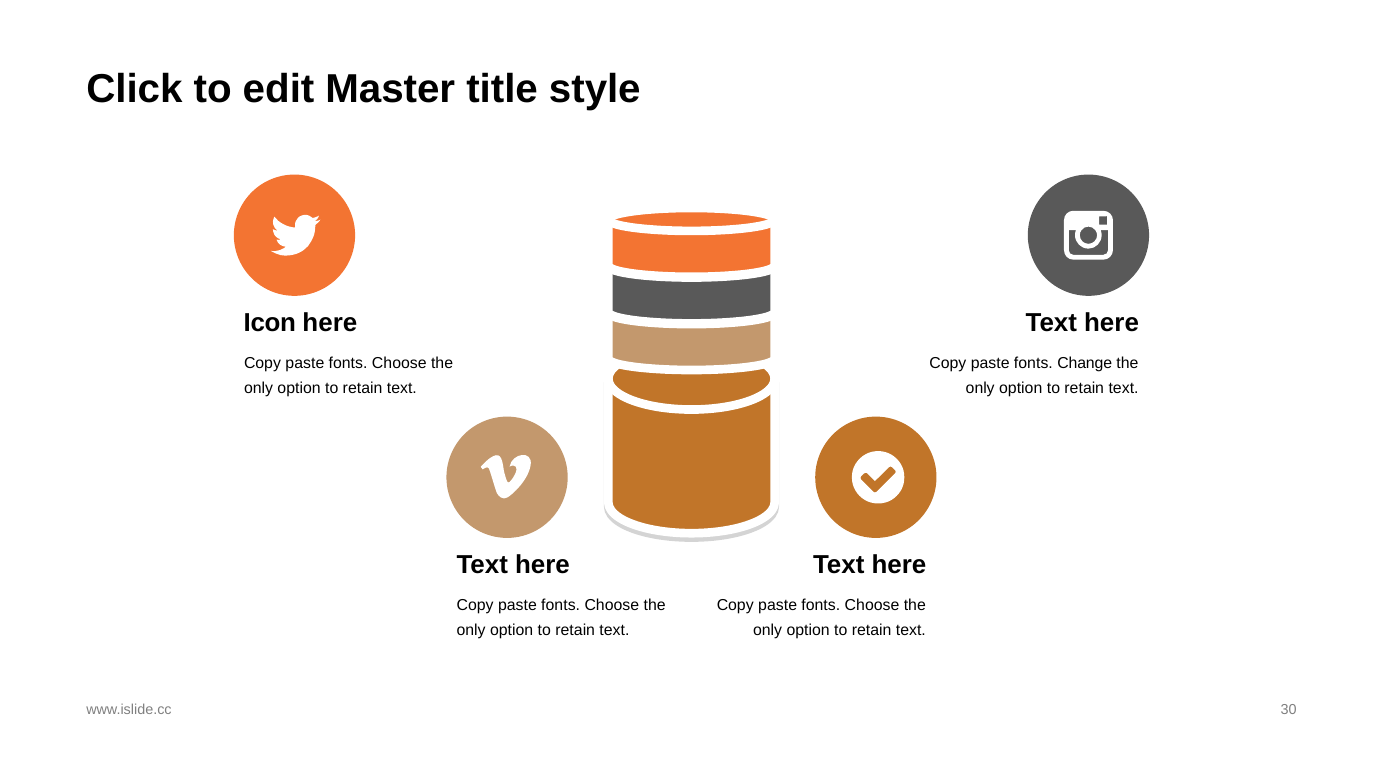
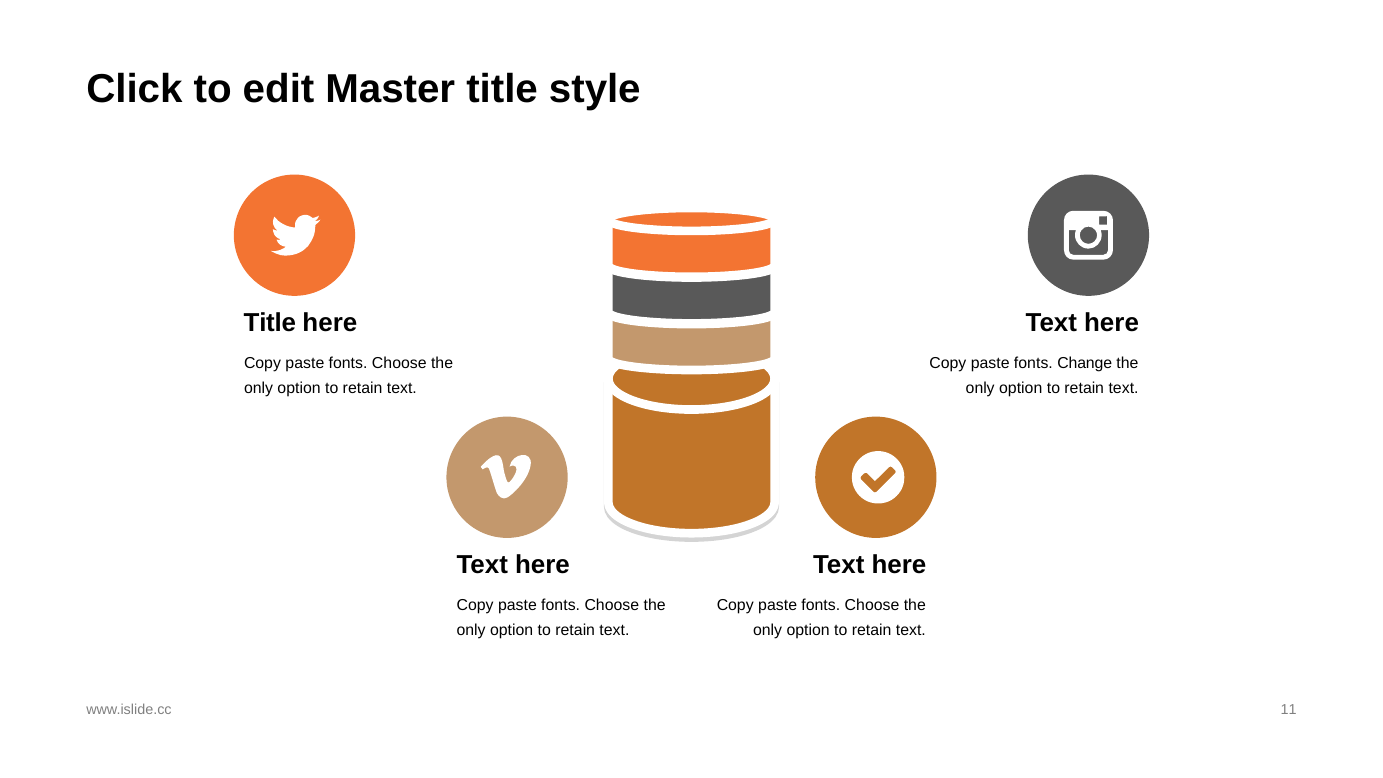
Icon at (270, 323): Icon -> Title
30: 30 -> 11
